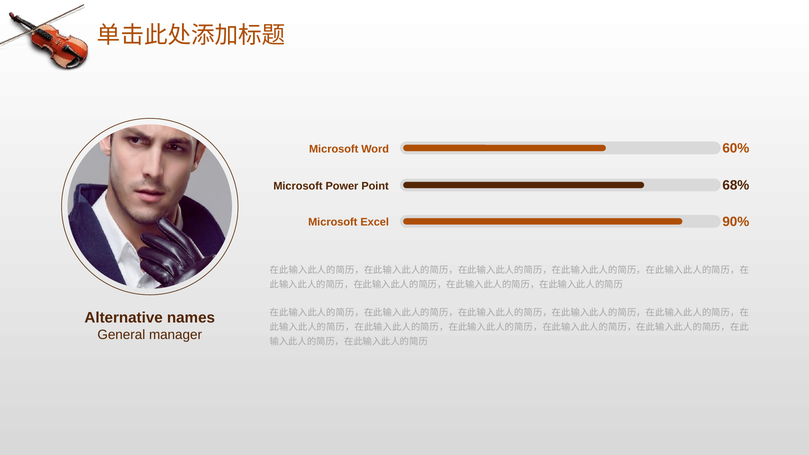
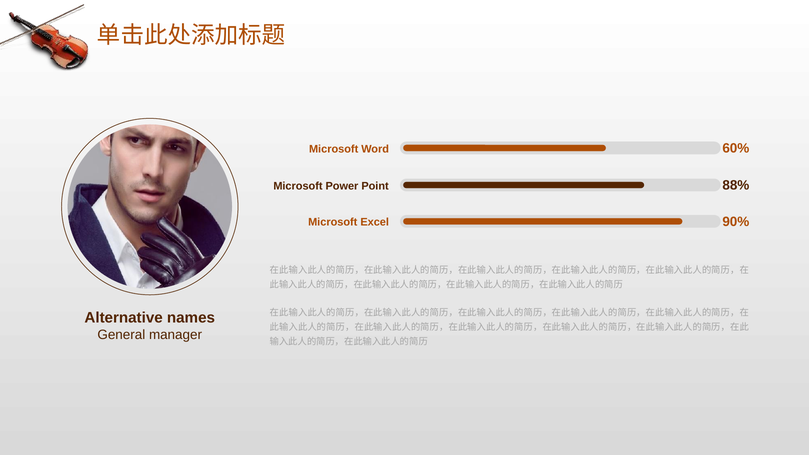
68%: 68% -> 88%
